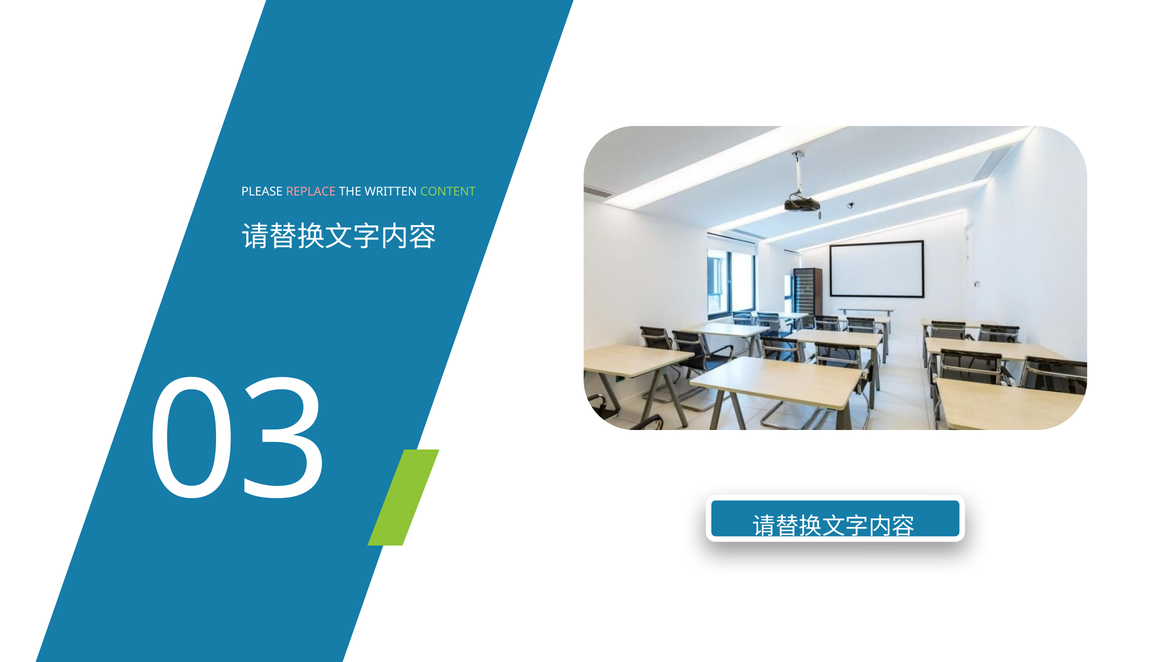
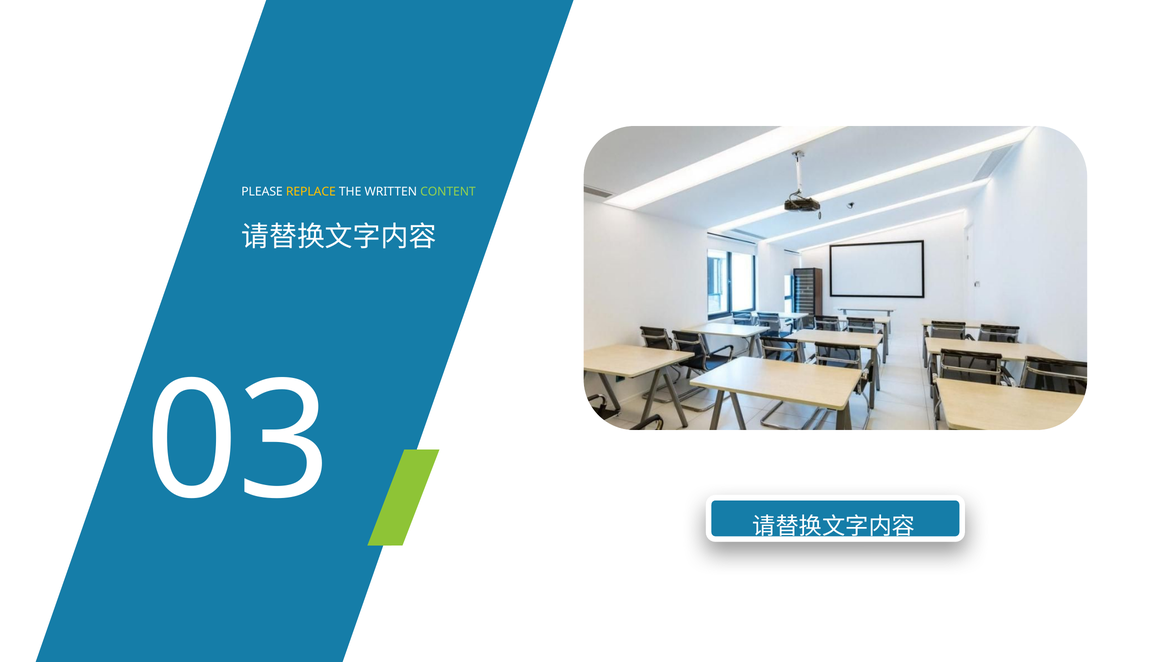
REPLACE colour: pink -> yellow
